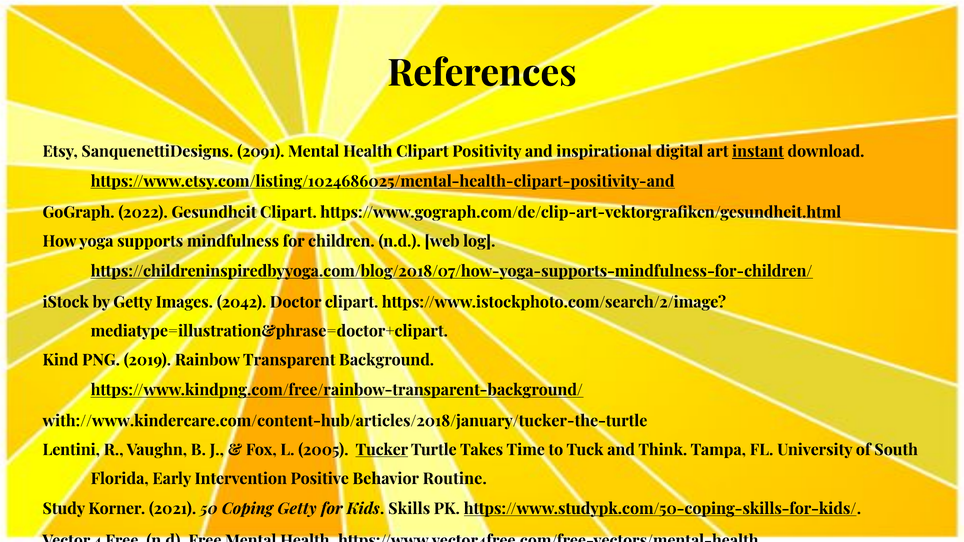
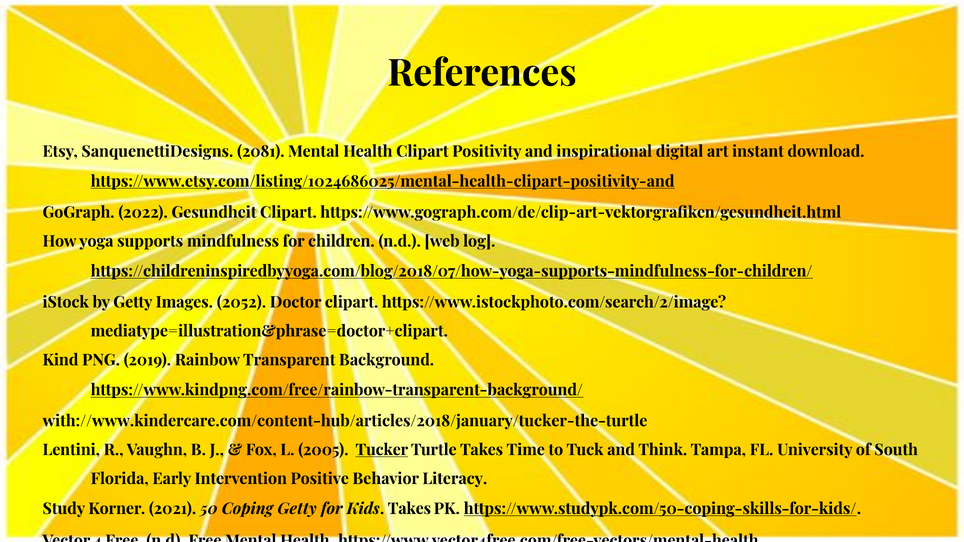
2091: 2091 -> 2081
instant underline: present -> none
2042: 2042 -> 2052
Routine: Routine -> Literacy
Kids Skills: Skills -> Takes
